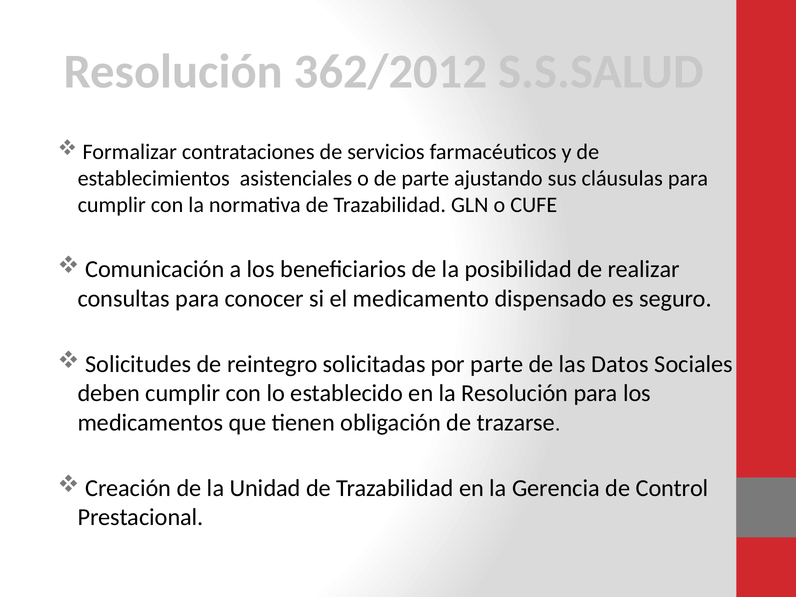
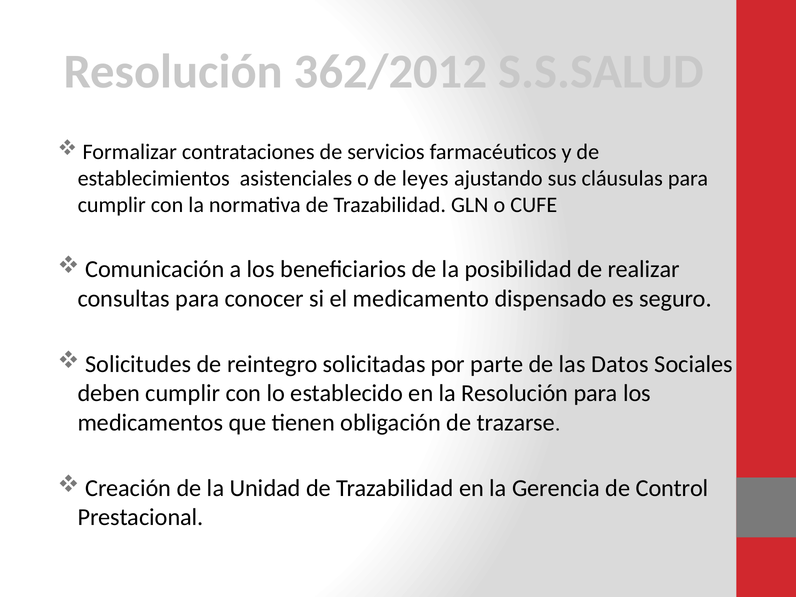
de parte: parte -> leyes
